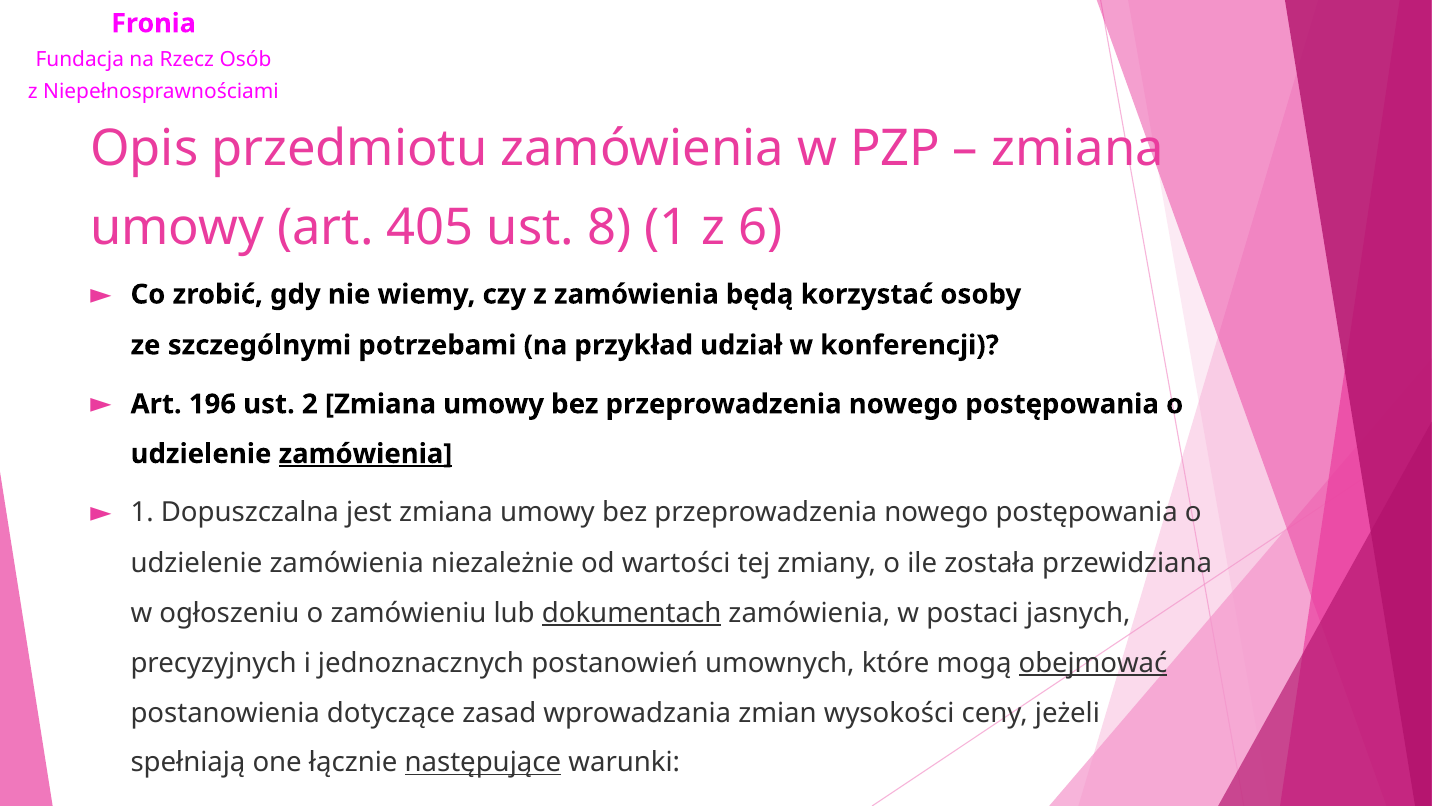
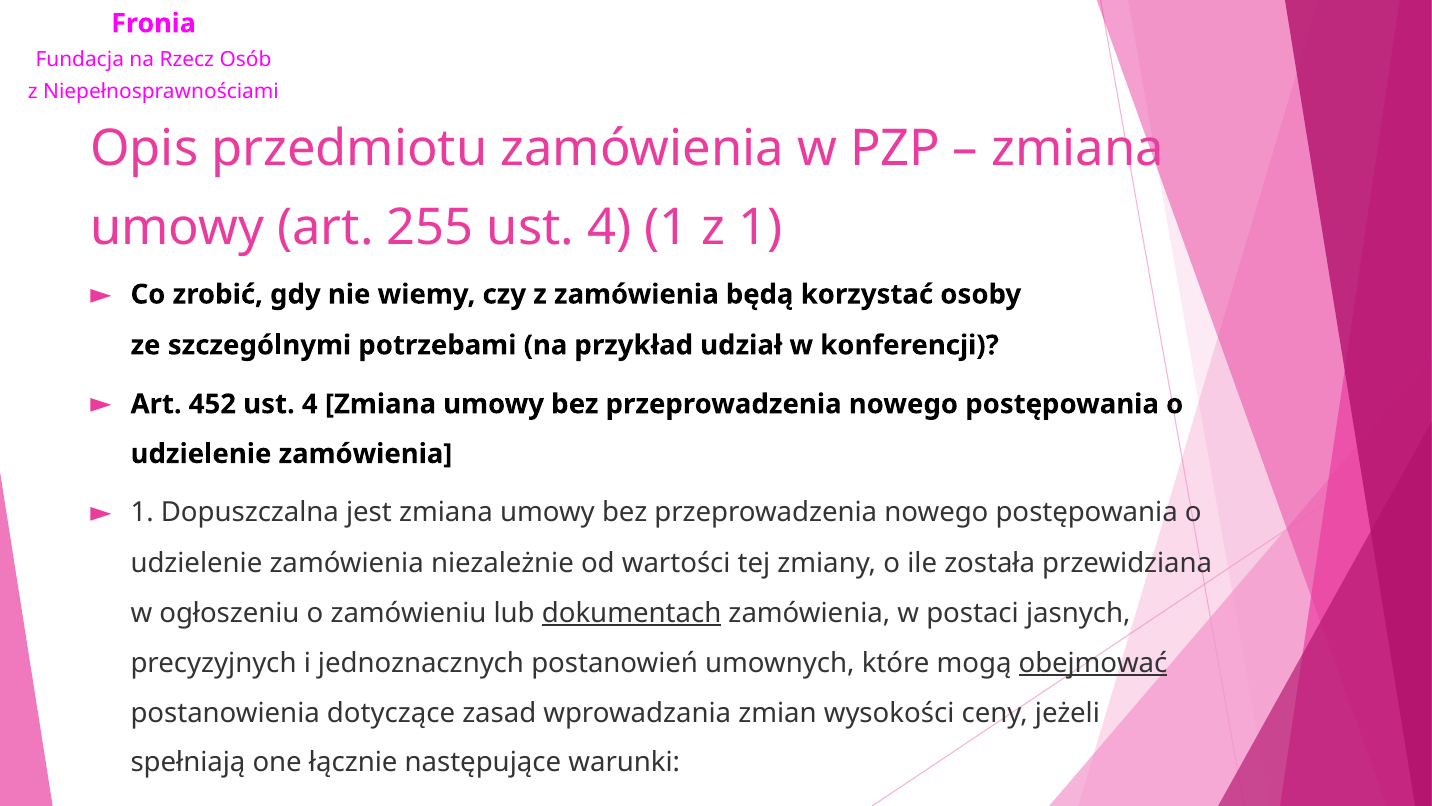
405: 405 -> 255
8 at (609, 228): 8 -> 4
z 6: 6 -> 1
196: 196 -> 452
2 at (310, 404): 2 -> 4
zamówienia at (365, 454) underline: present -> none
następujące underline: present -> none
